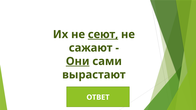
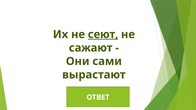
Они underline: present -> none
